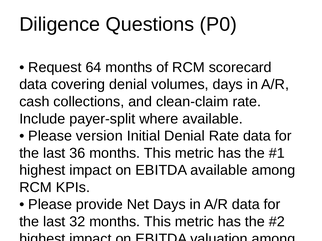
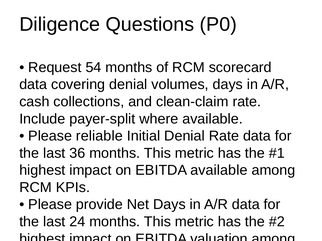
64: 64 -> 54
version: version -> reliable
32: 32 -> 24
